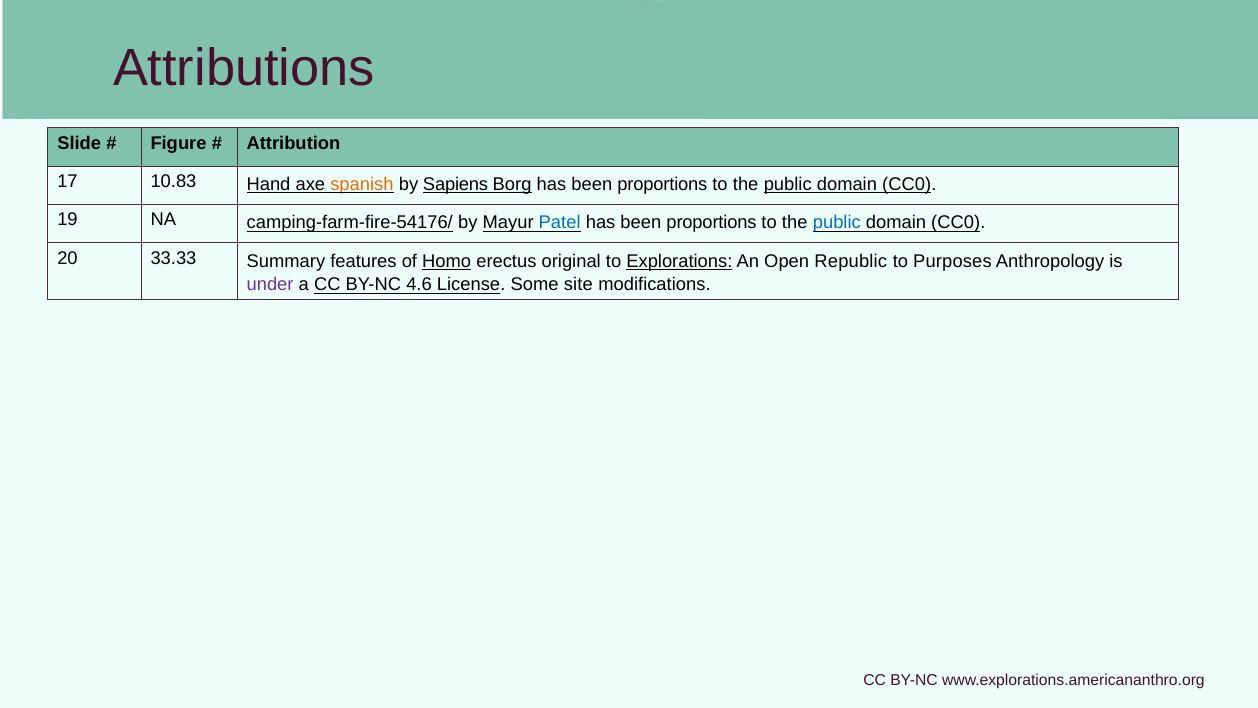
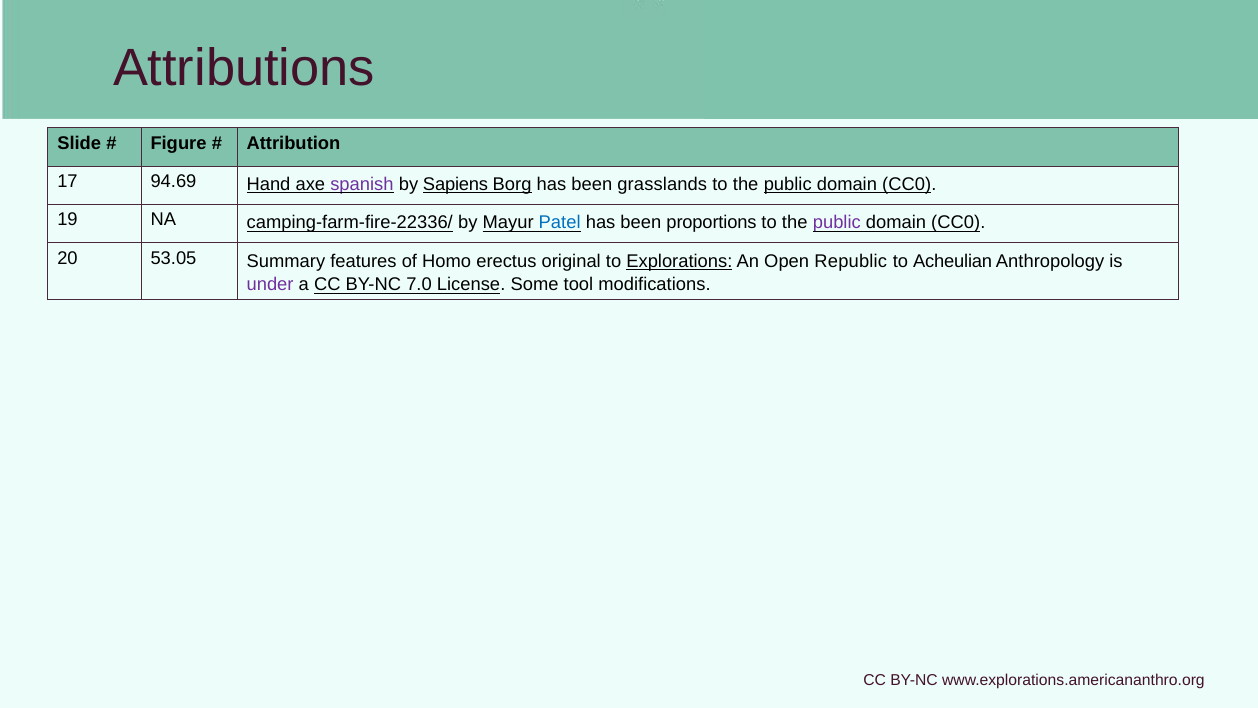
10.83: 10.83 -> 94.69
spanish colour: orange -> purple
Borg has been proportions: proportions -> grasslands
camping-farm-fire-54176/: camping-farm-fire-54176/ -> camping-farm-fire-22336/
public at (837, 223) colour: blue -> purple
33.33: 33.33 -> 53.05
Homo underline: present -> none
Purposes: Purposes -> Acheulian
4.6: 4.6 -> 7.0
site: site -> tool
